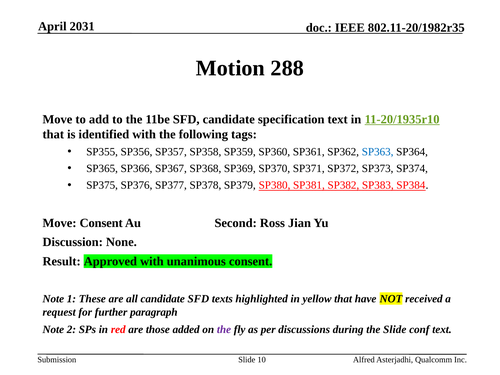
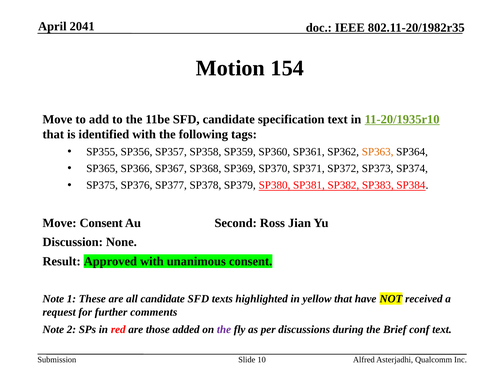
2031: 2031 -> 2041
288: 288 -> 154
SP363 colour: blue -> orange
paragraph: paragraph -> comments
the Slide: Slide -> Brief
